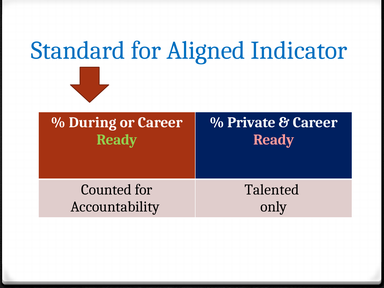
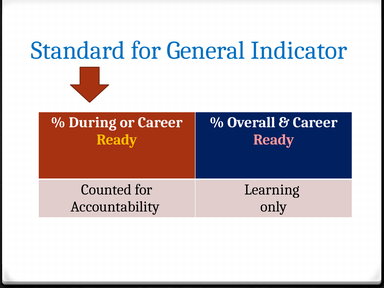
Aligned: Aligned -> General
Private: Private -> Overall
Ready at (117, 140) colour: light green -> yellow
Talented: Talented -> Learning
